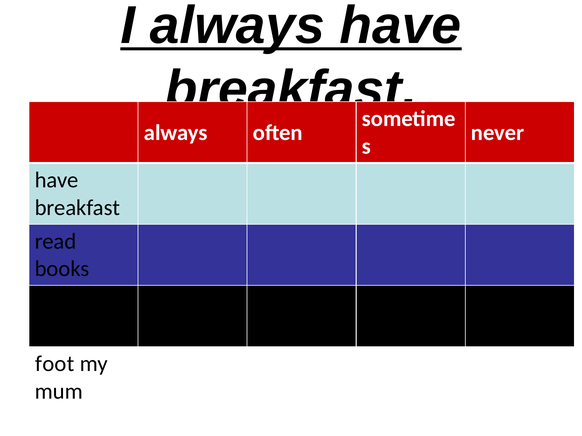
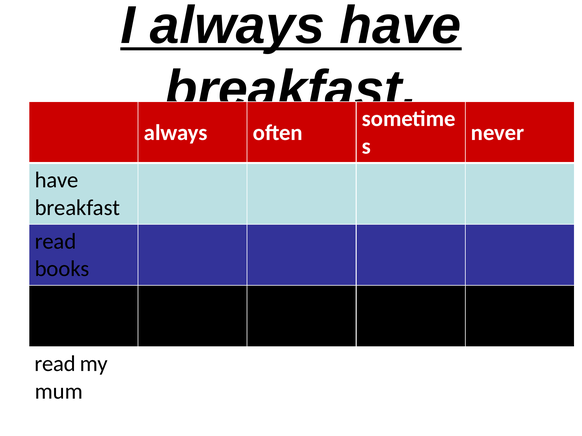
foot at (55, 364): foot -> read
